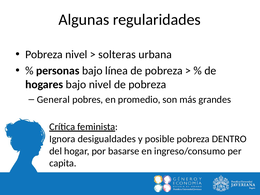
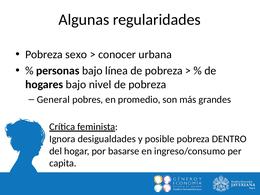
Pobreza nivel: nivel -> sexo
solteras: solteras -> conocer
